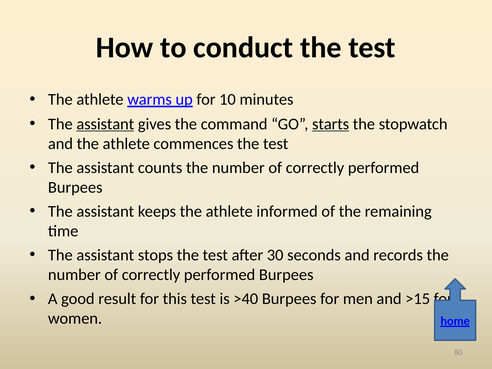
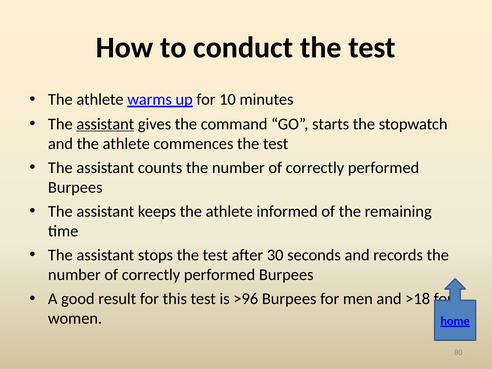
starts underline: present -> none
>40: >40 -> >96
>15: >15 -> >18
